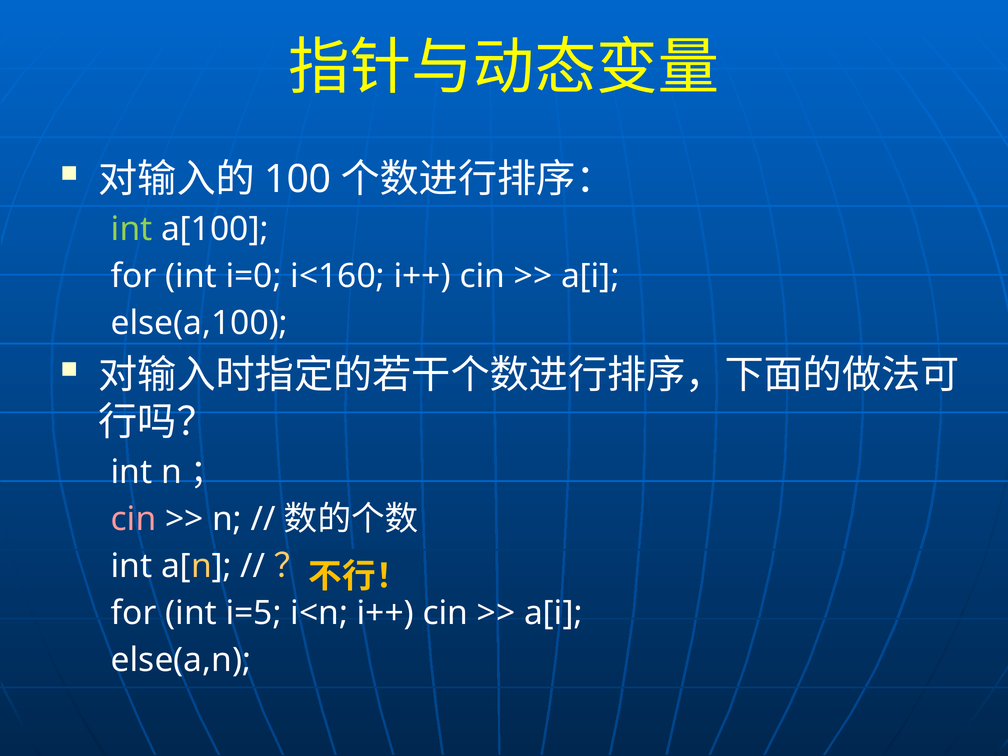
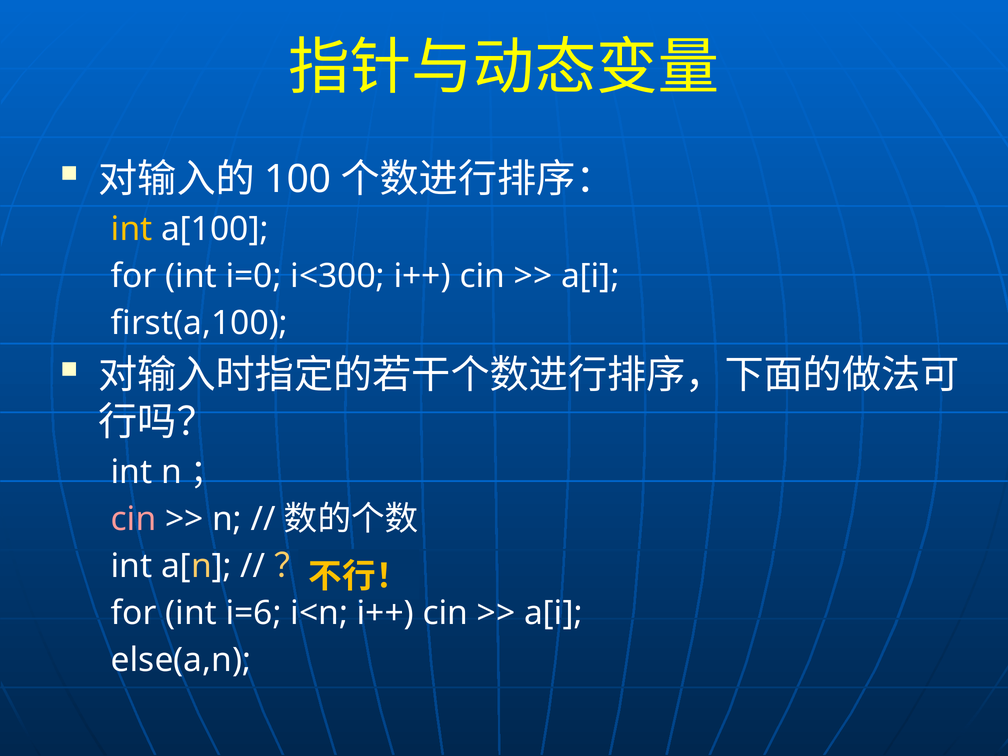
int at (132, 229) colour: light green -> yellow
i<160: i<160 -> i<300
else(a,100: else(a,100 -> first(a,100
i=5: i=5 -> i=6
